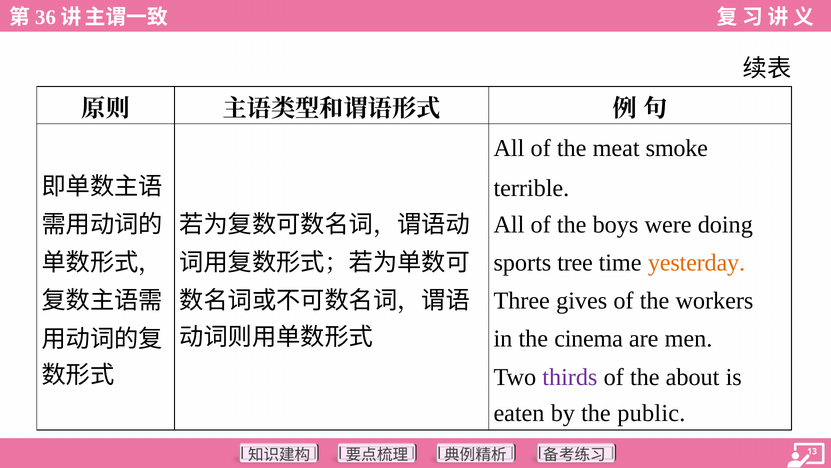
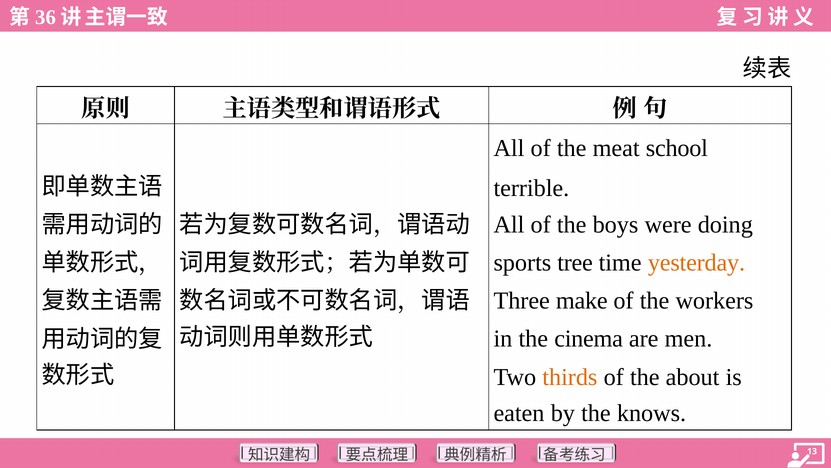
smoke: smoke -> school
gives: gives -> make
thirds colour: purple -> orange
public: public -> knows
